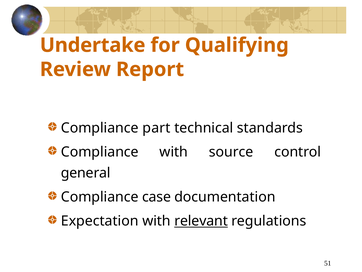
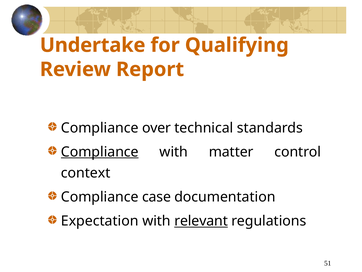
part: part -> over
Compliance at (100, 152) underline: none -> present
source: source -> matter
general: general -> context
